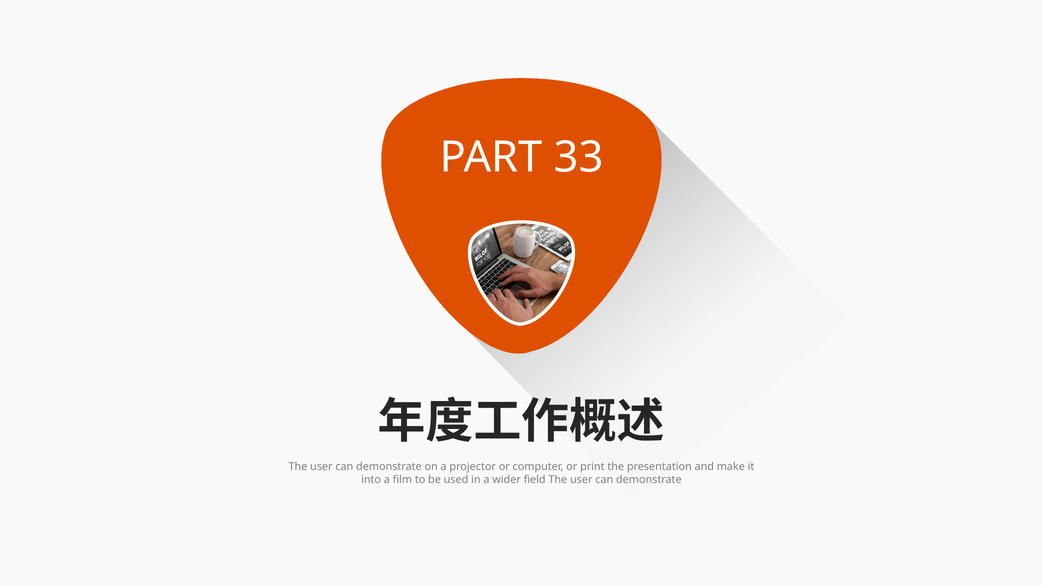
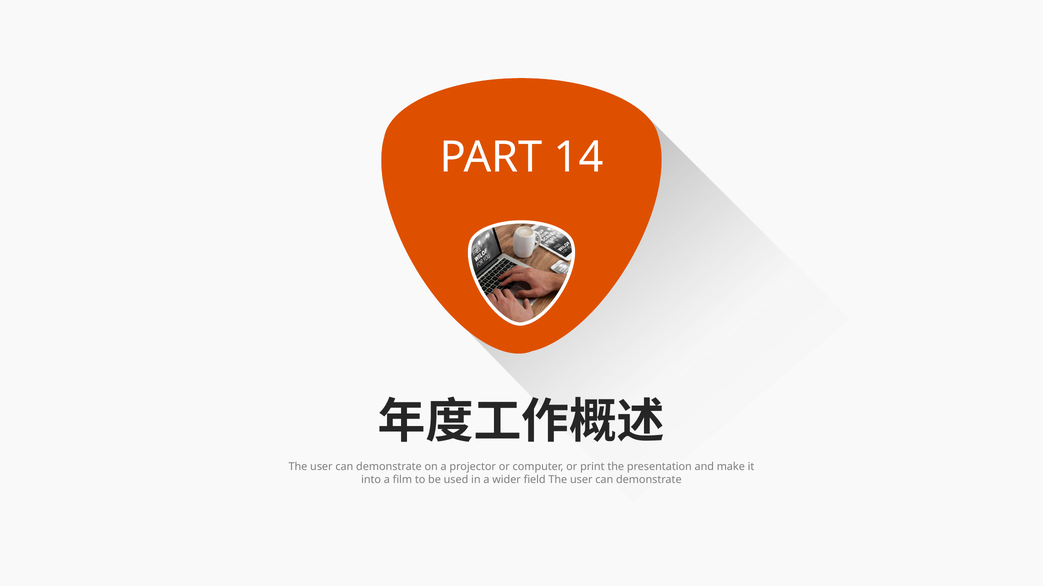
33: 33 -> 14
